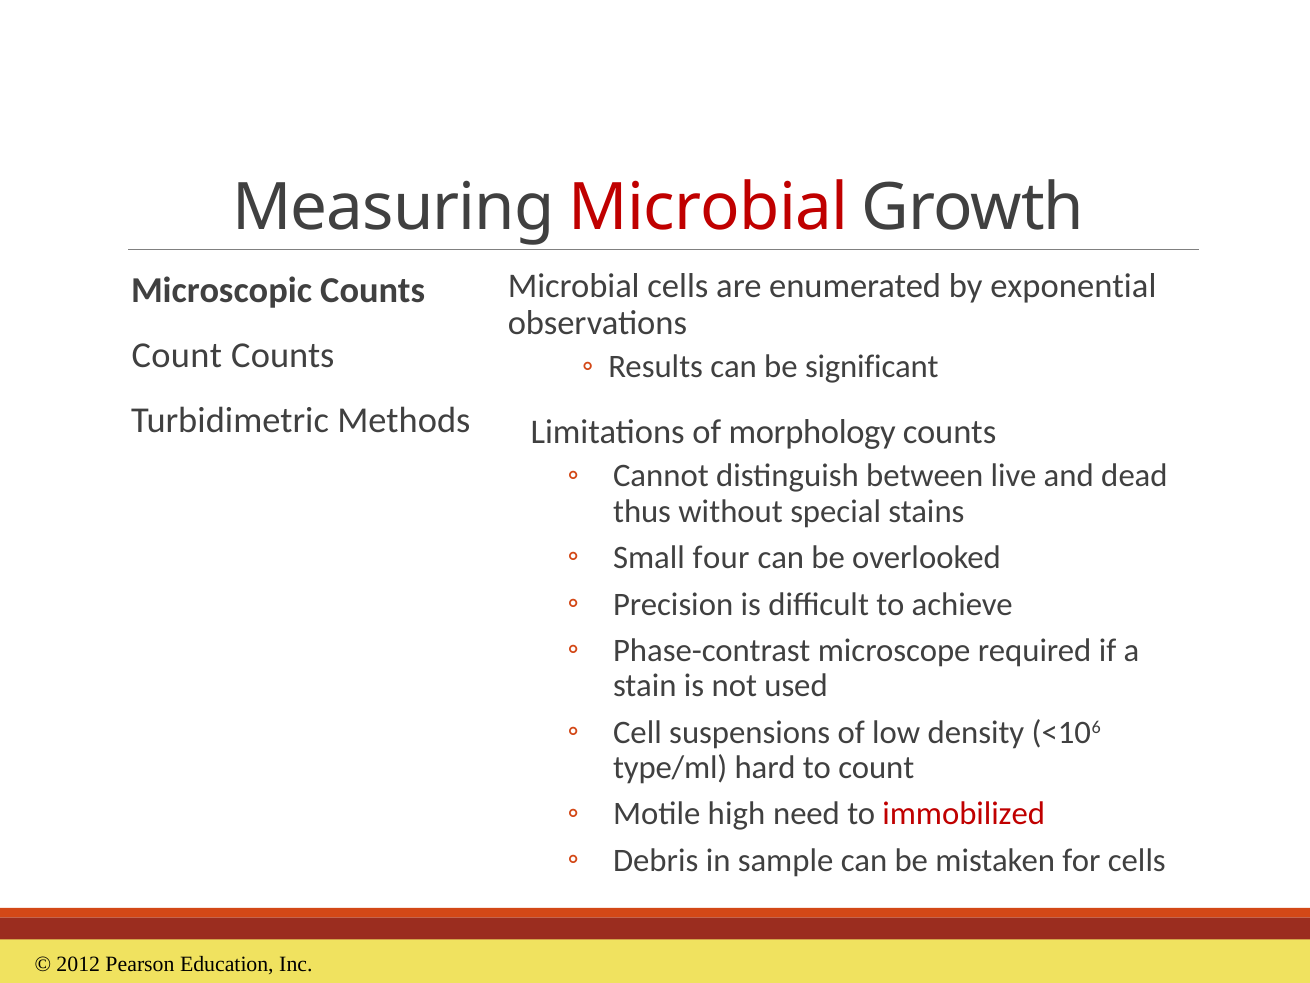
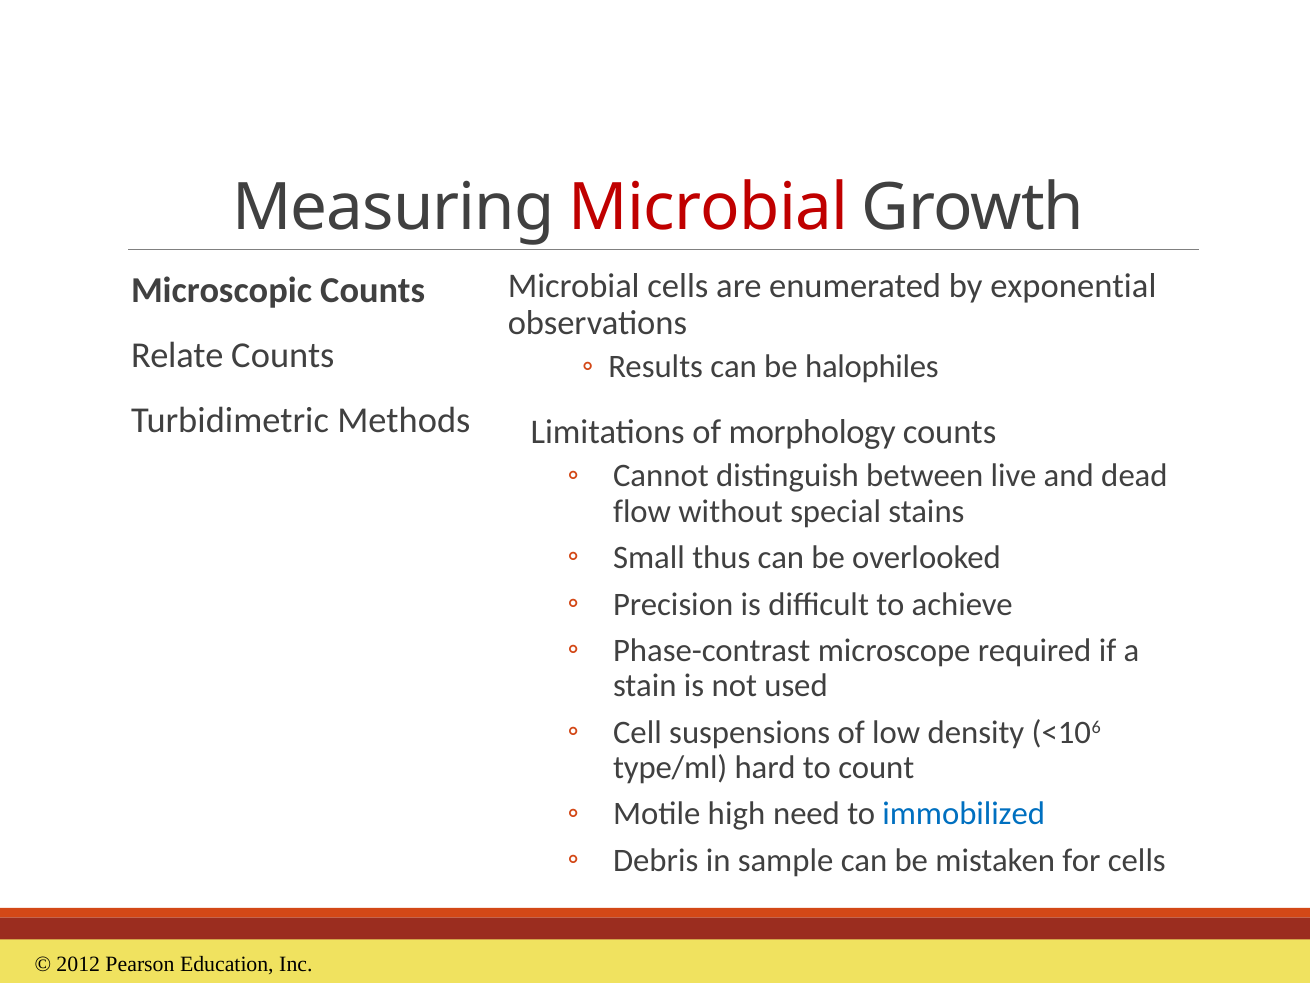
Count at (177, 355): Count -> Relate
significant: significant -> halophiles
thus: thus -> flow
four: four -> thus
immobilized colour: red -> blue
